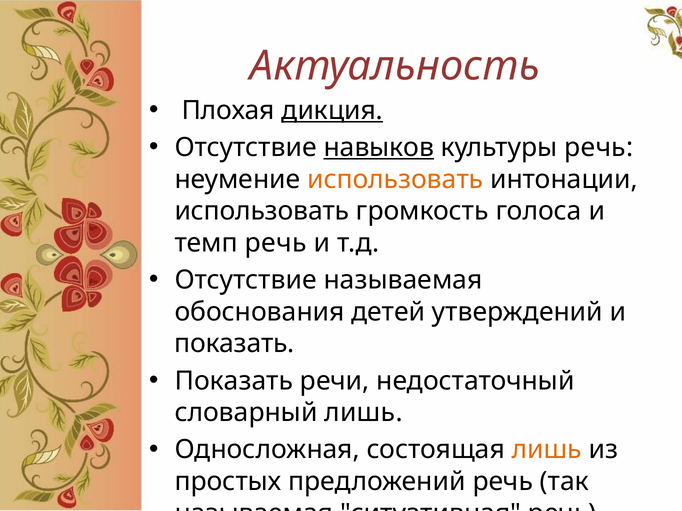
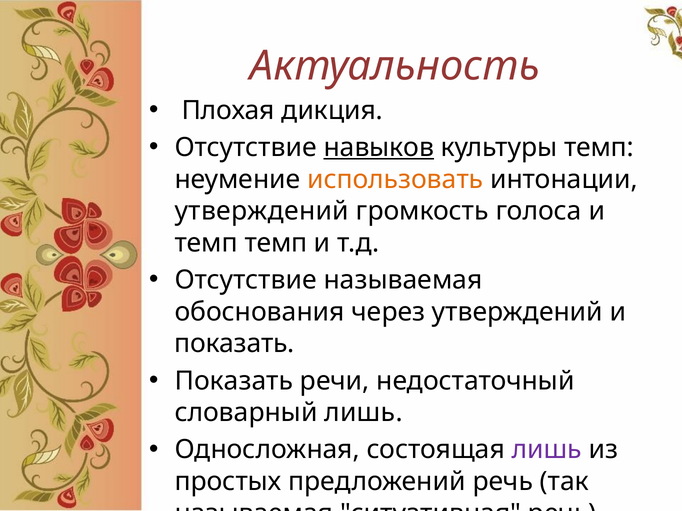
дикция underline: present -> none
культуры речь: речь -> темп
использовать at (262, 211): использовать -> утверждений
темп речь: речь -> темп
детей: детей -> через
лишь at (547, 450) colour: orange -> purple
